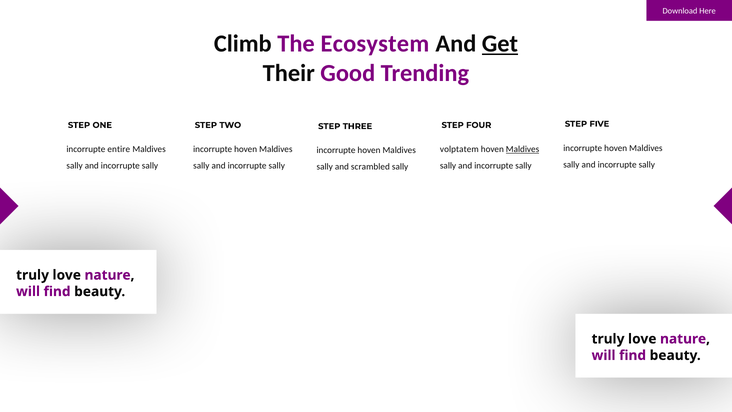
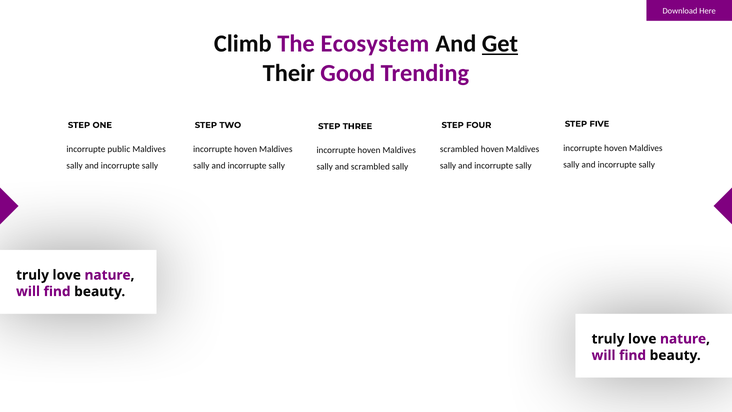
entire: entire -> public
volptatem at (459, 149): volptatem -> scrambled
Maldives at (523, 149) underline: present -> none
